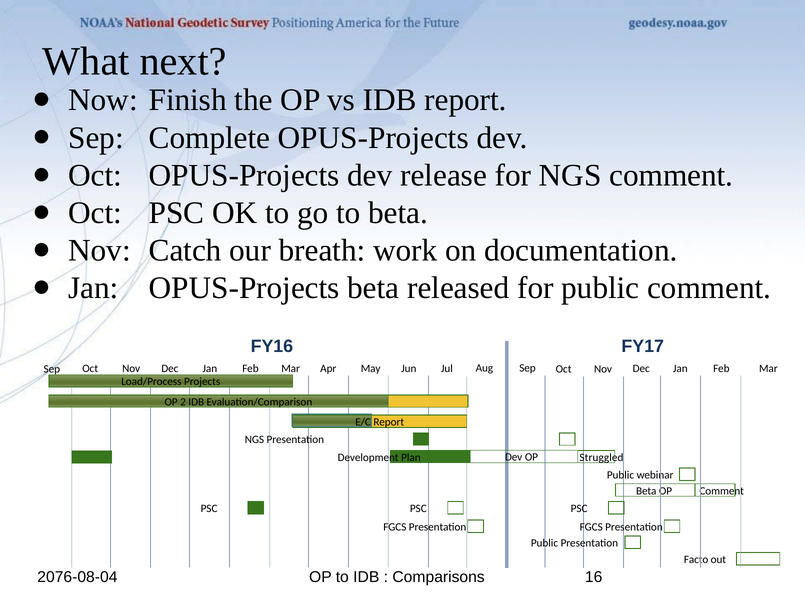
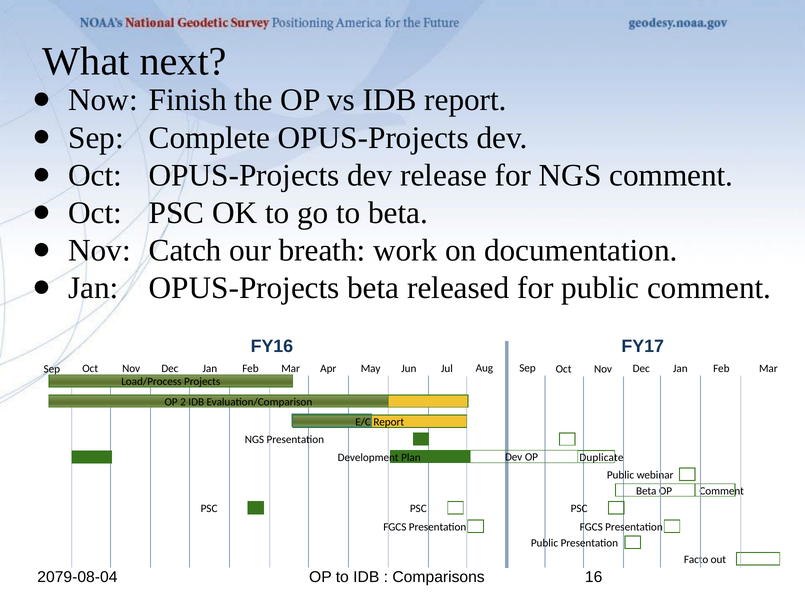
Struggled: Struggled -> Duplicate
2076-08-04: 2076-08-04 -> 2079-08-04
